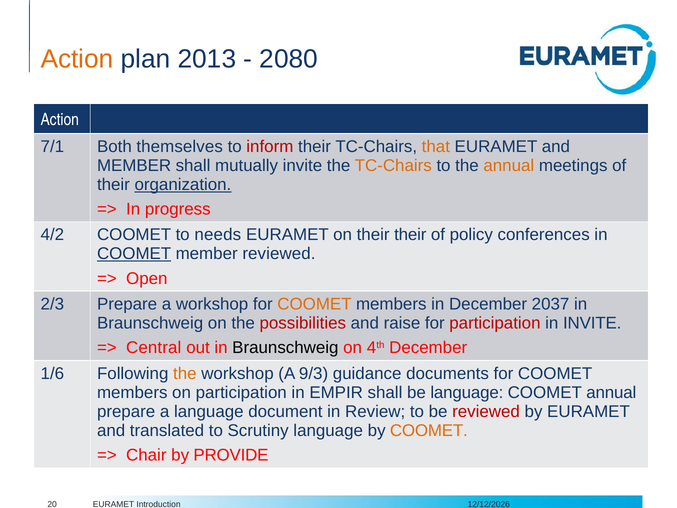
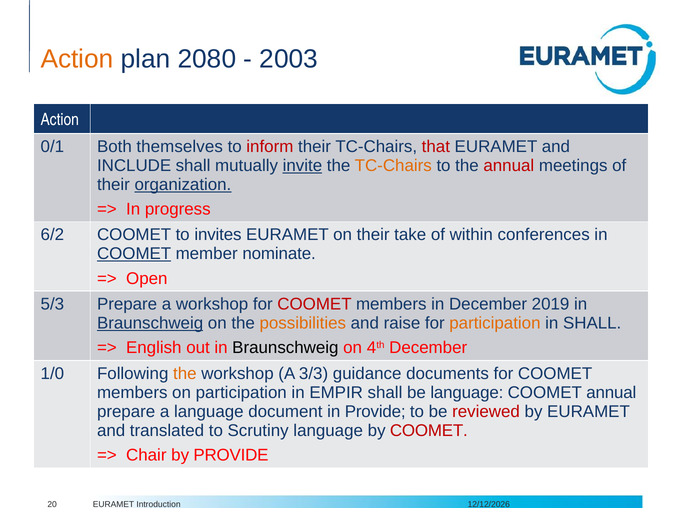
2013: 2013 -> 2080
2080: 2080 -> 2003
7/1: 7/1 -> 0/1
that colour: orange -> red
MEMBER at (134, 165): MEMBER -> INCLUDE
invite at (302, 165) underline: none -> present
annual at (509, 165) colour: orange -> red
4/2: 4/2 -> 6/2
needs: needs -> invites
their their: their -> take
policy: policy -> within
member reviewed: reviewed -> nominate
2/3: 2/3 -> 5/3
COOMET at (314, 304) colour: orange -> red
2037: 2037 -> 2019
Braunschweig at (150, 323) underline: none -> present
possibilities colour: red -> orange
participation at (495, 323) colour: red -> orange
in INVITE: INVITE -> SHALL
Central: Central -> English
1/6: 1/6 -> 1/0
9/3: 9/3 -> 3/3
in Review: Review -> Provide
COOMET at (429, 430) colour: orange -> red
